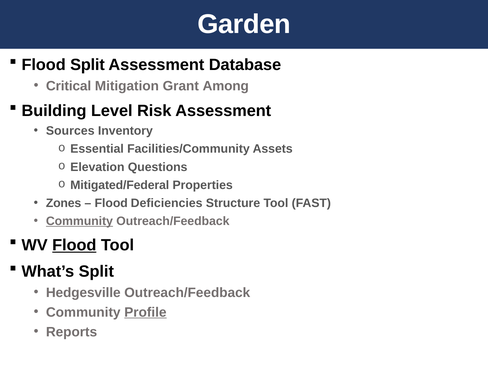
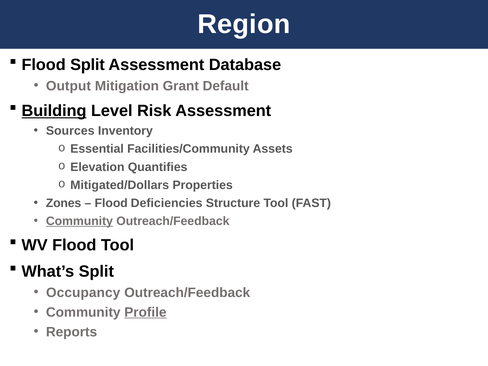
Garden: Garden -> Region
Critical: Critical -> Output
Among: Among -> Default
Building underline: none -> present
Questions: Questions -> Quantifies
Mitigated/Federal: Mitigated/Federal -> Mitigated/Dollars
Flood at (74, 245) underline: present -> none
Hedgesville: Hedgesville -> Occupancy
